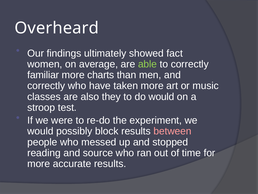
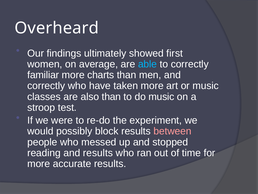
fact: fact -> first
able colour: light green -> light blue
also they: they -> than
do would: would -> music
and source: source -> results
